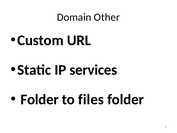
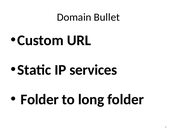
Other: Other -> Bullet
files: files -> long
